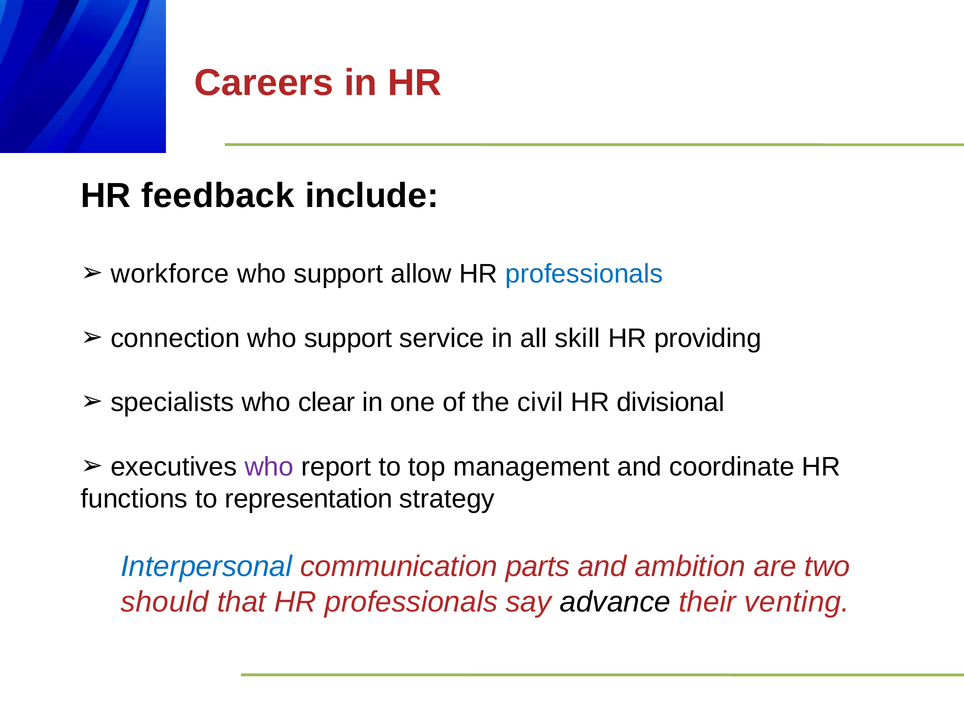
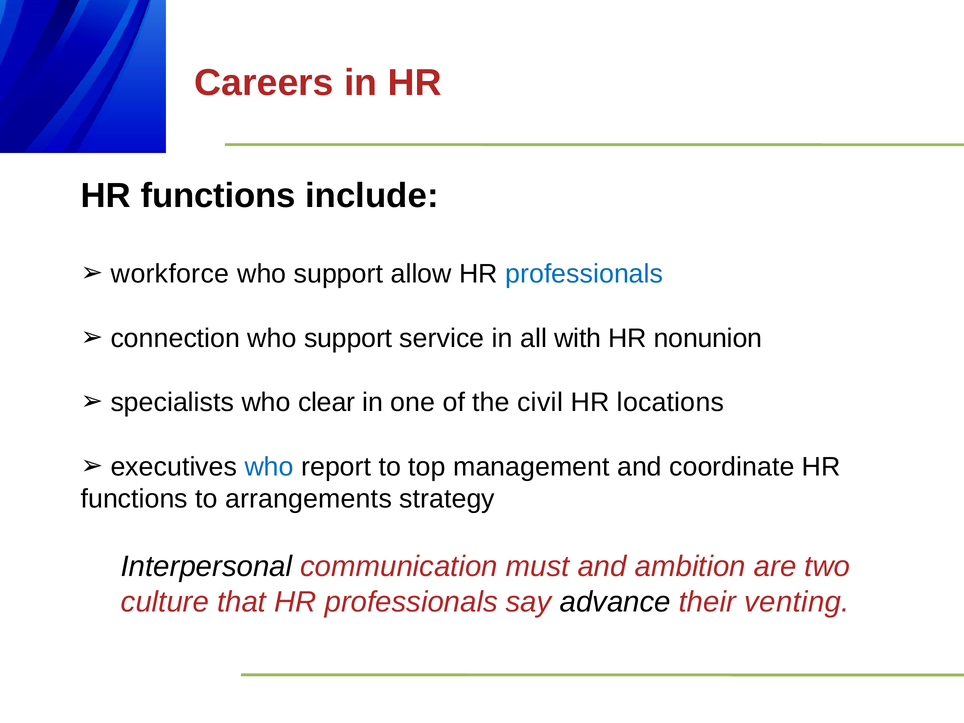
feedback at (218, 196): feedback -> functions
skill: skill -> with
providing: providing -> nonunion
divisional: divisional -> locations
who at (269, 467) colour: purple -> blue
representation: representation -> arrangements
Interpersonal colour: blue -> black
parts: parts -> must
should: should -> culture
